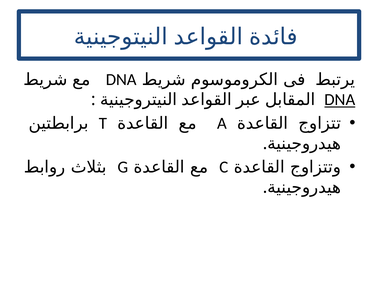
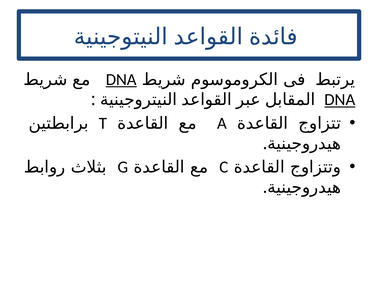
DNA at (121, 79) underline: none -> present
